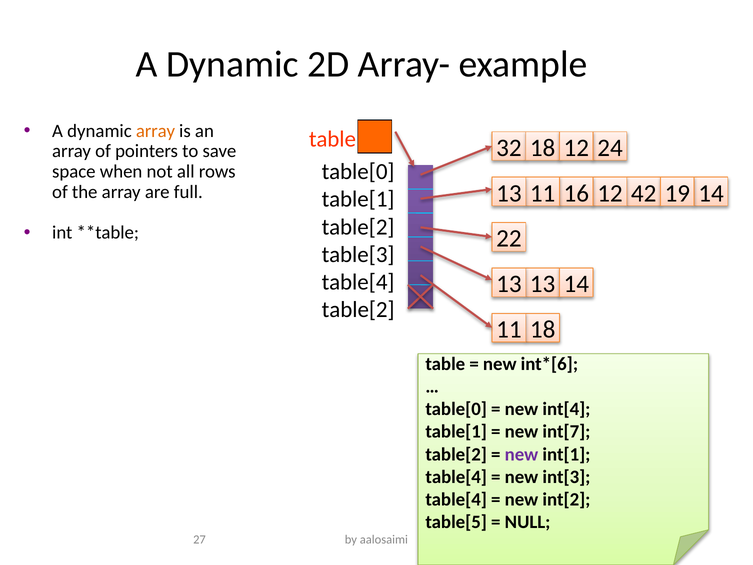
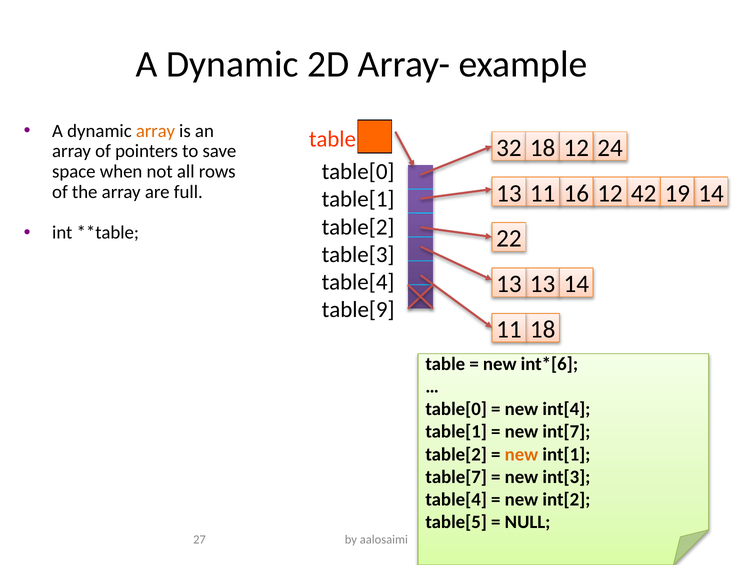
table[2 at (358, 310): table[2 -> table[9
new at (521, 454) colour: purple -> orange
table[4 at (456, 477): table[4 -> table[7
